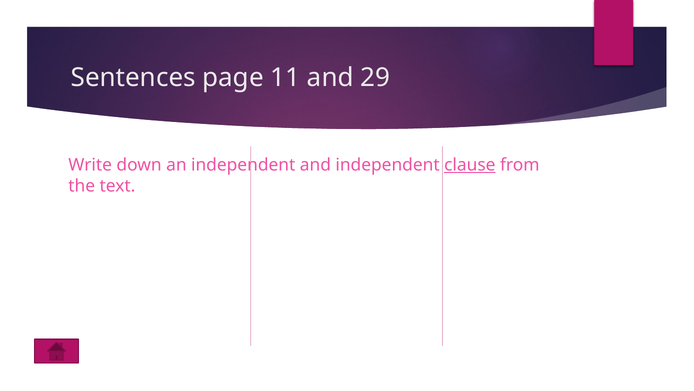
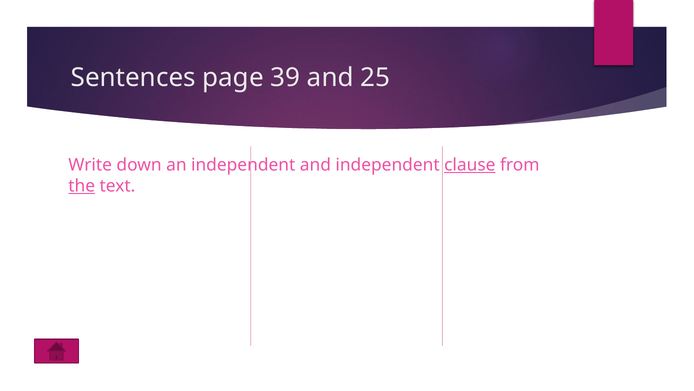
11: 11 -> 39
29: 29 -> 25
the underline: none -> present
